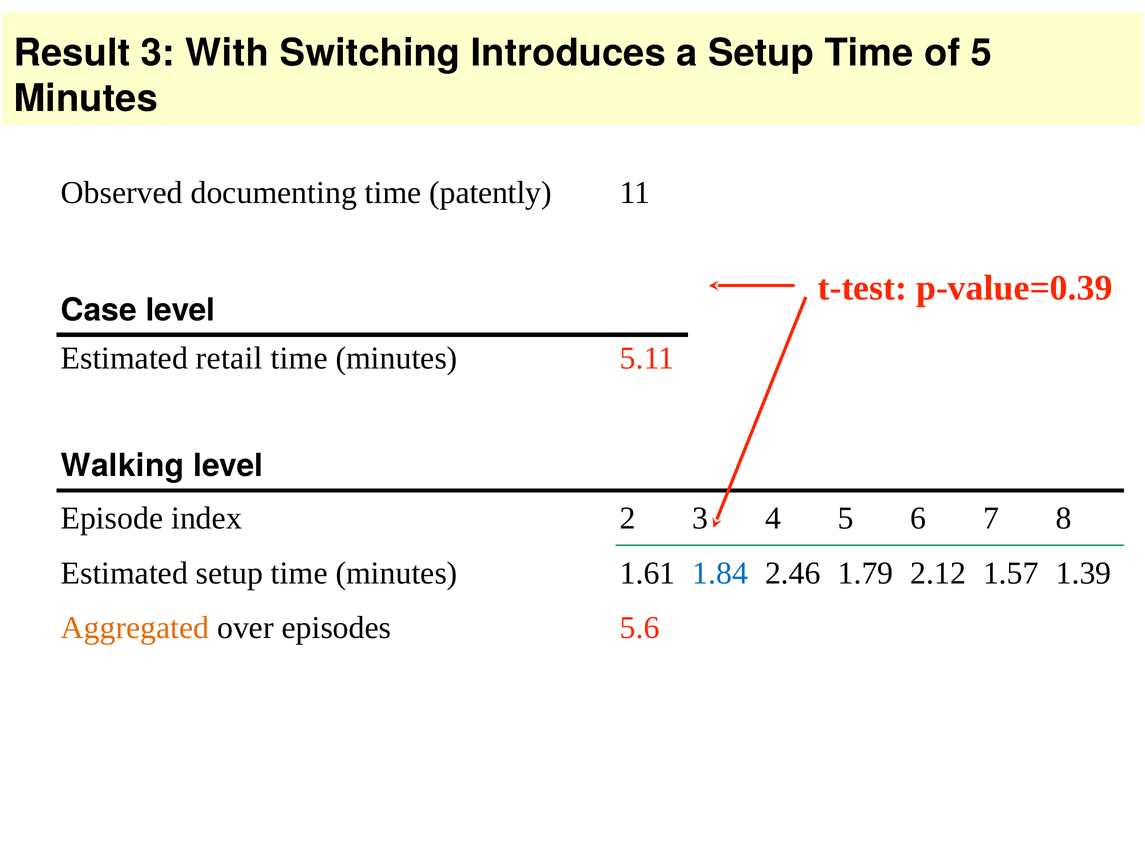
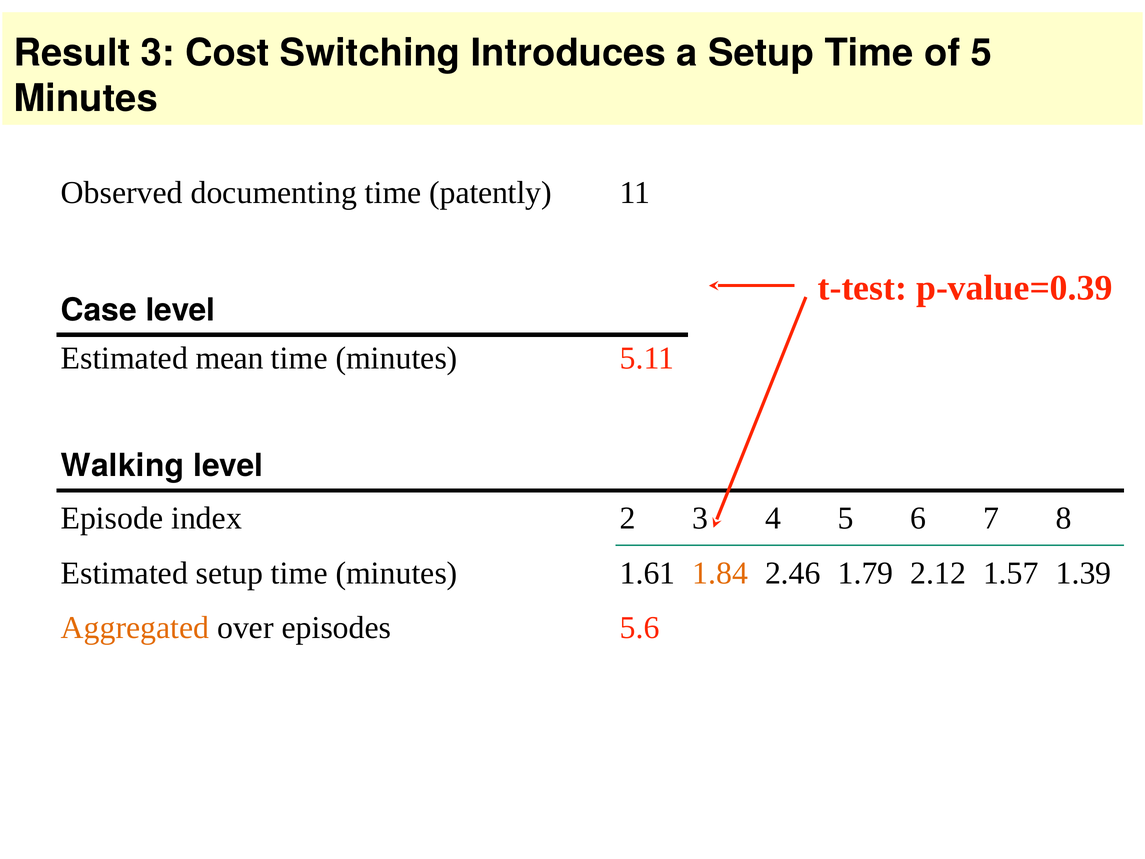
With: With -> Cost
retail: retail -> mean
1.84 colour: blue -> orange
